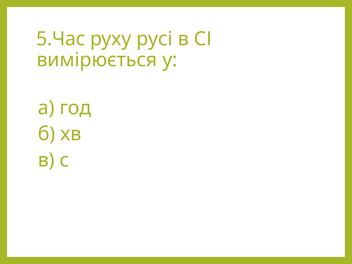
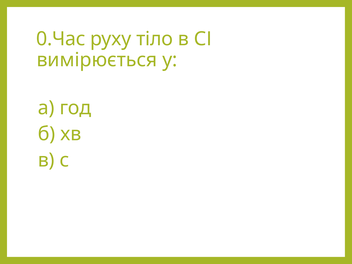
5.Час: 5.Час -> 0.Час
русі: русі -> тіло
